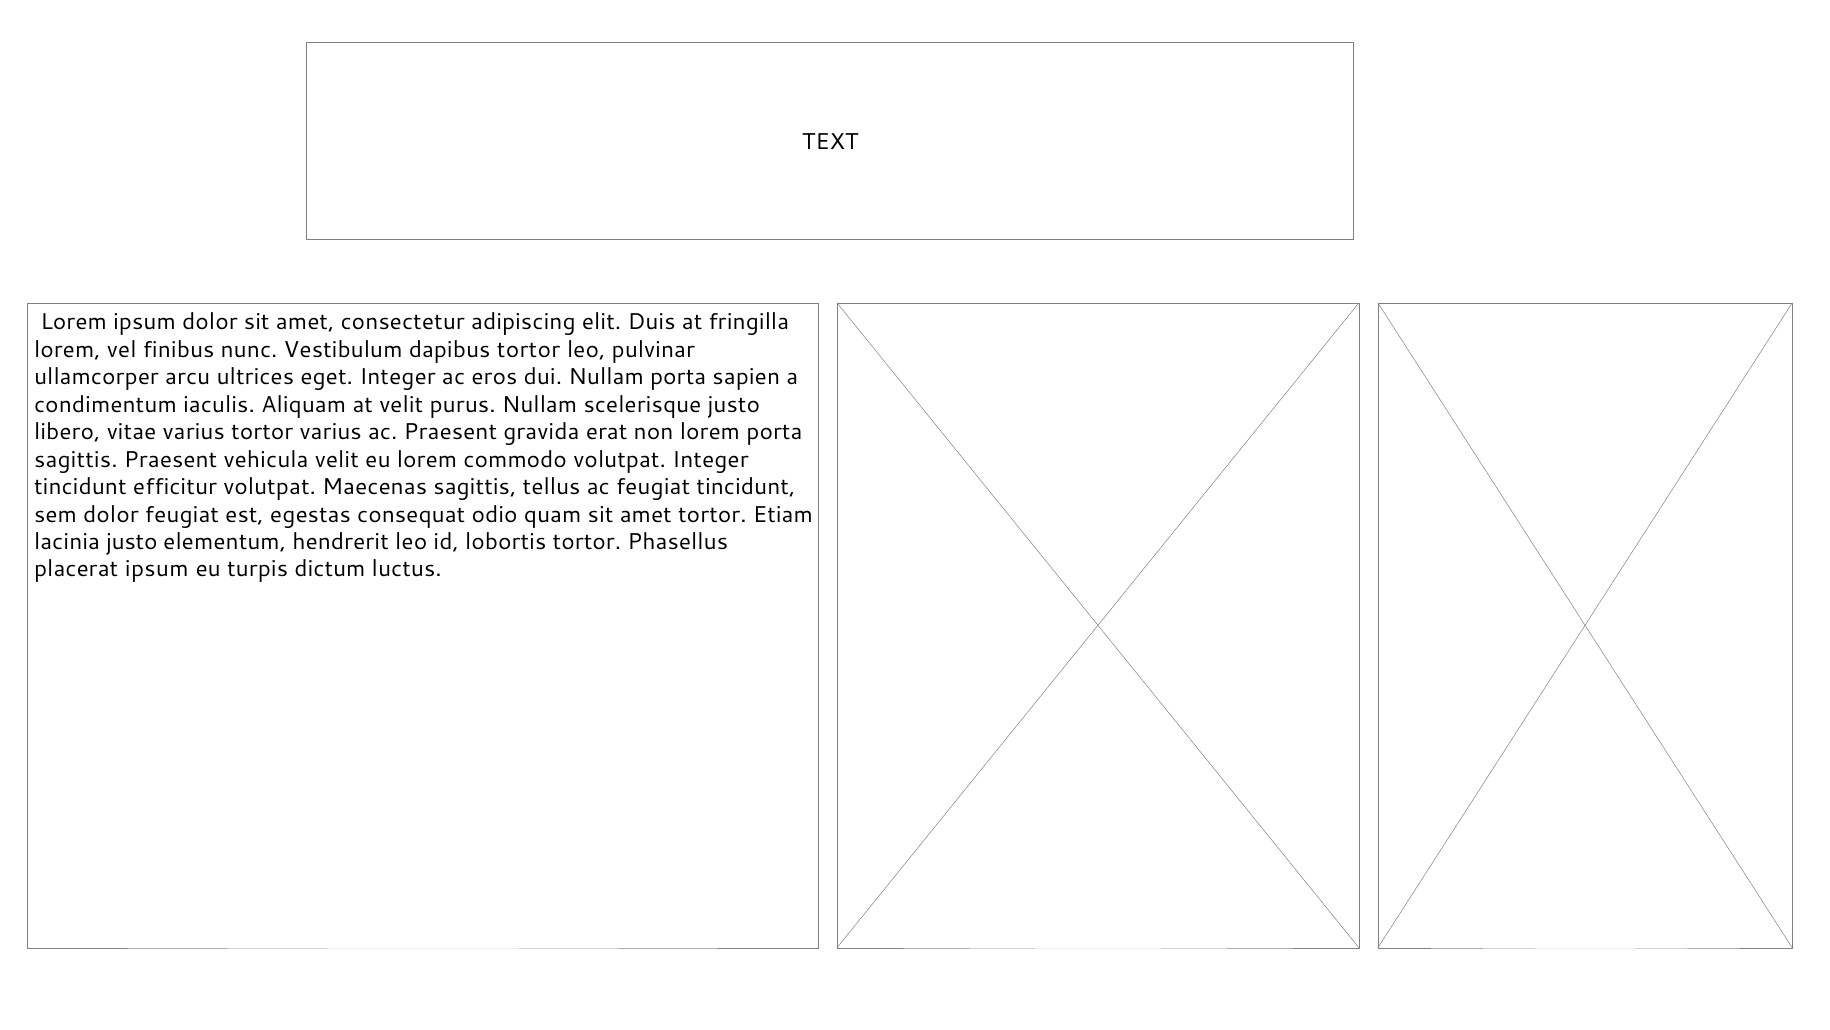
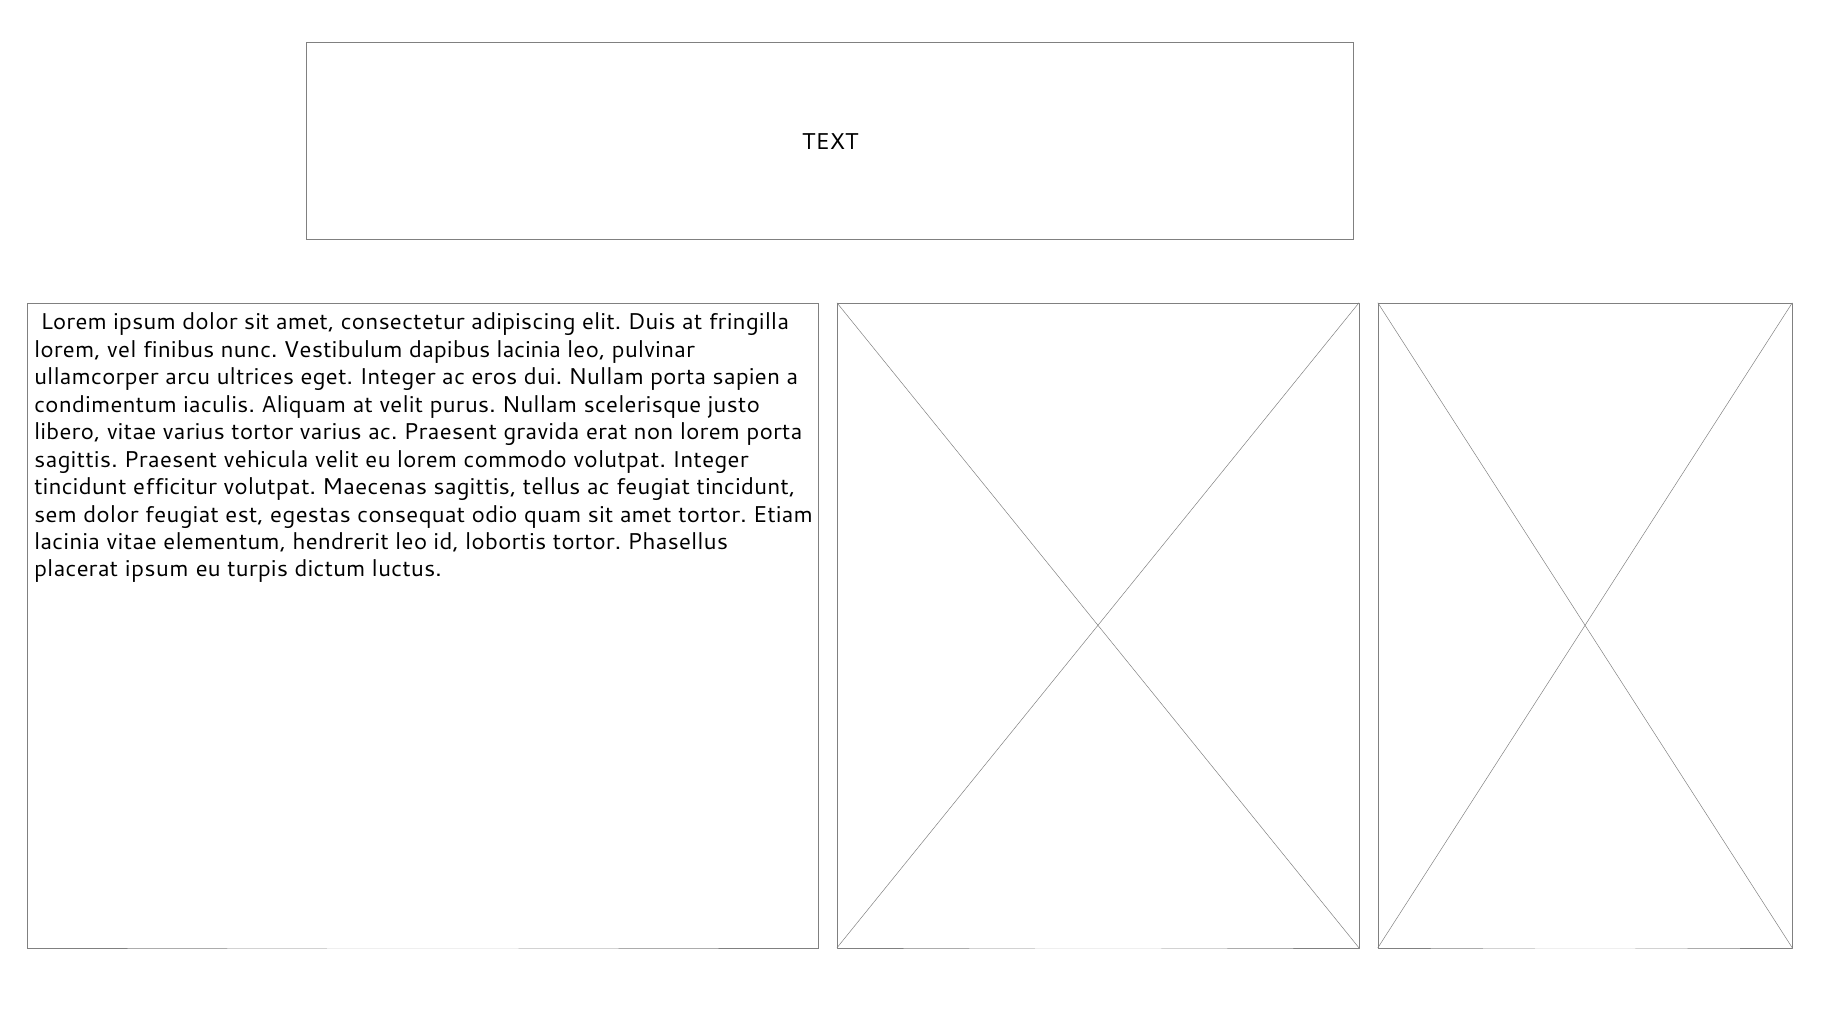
dapibus tortor: tortor -> lacinia
lacinia justo: justo -> vitae
